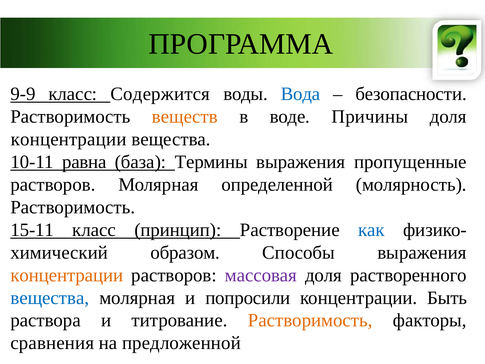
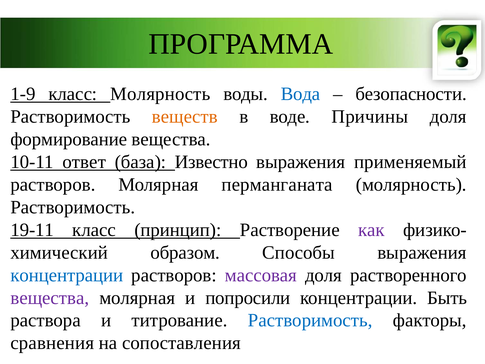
9-9: 9-9 -> 1-9
класс Содержится: Содержится -> Молярность
концентрации at (69, 139): концентрации -> формирование
равна: равна -> ответ
Термины: Термины -> Известно
пропущенные: пропущенные -> применяемый
определенной: определенной -> перманганата
15-11: 15-11 -> 19-11
как colour: blue -> purple
концентрации at (67, 275) colour: orange -> blue
вещества at (50, 298) colour: blue -> purple
Растворимость at (310, 320) colour: orange -> blue
предложенной: предложенной -> сопоставления
